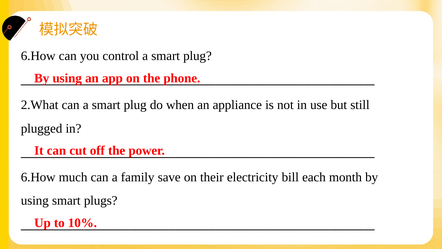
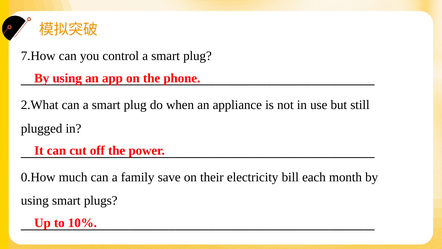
6.How at (38, 56): 6.How -> 7.How
6.How at (38, 177): 6.How -> 0.How
